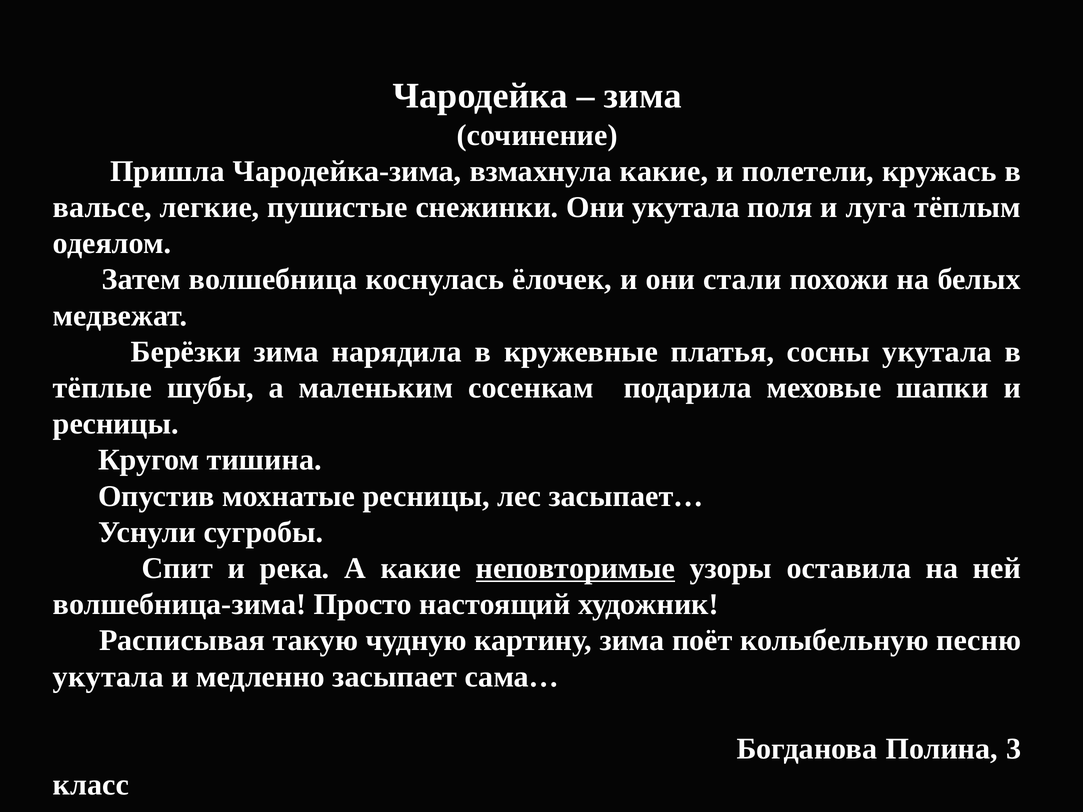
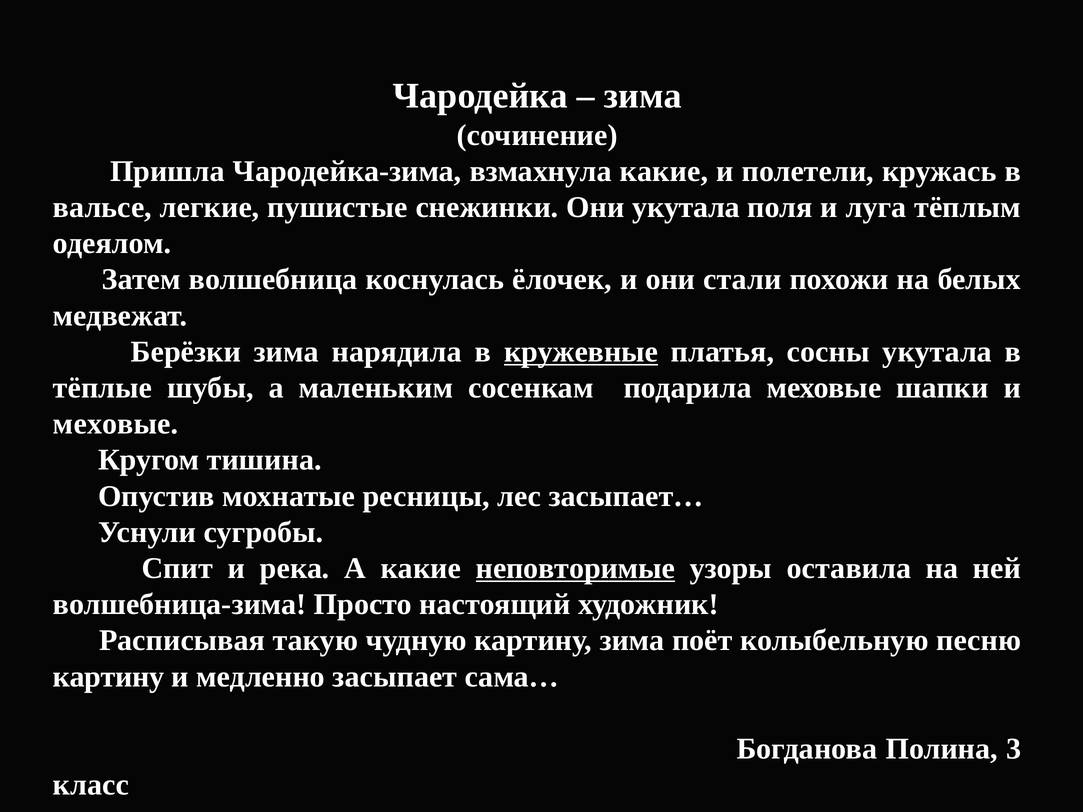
кружевные underline: none -> present
ресницы at (116, 424): ресницы -> меховые
укутала at (108, 677): укутала -> картину
